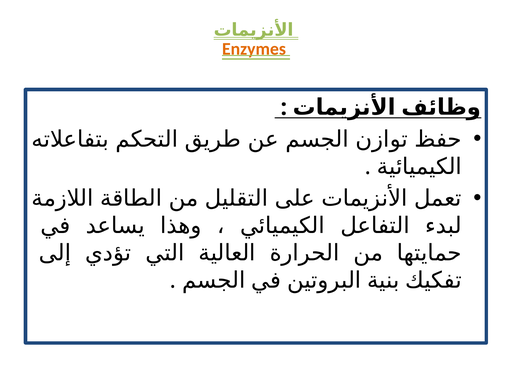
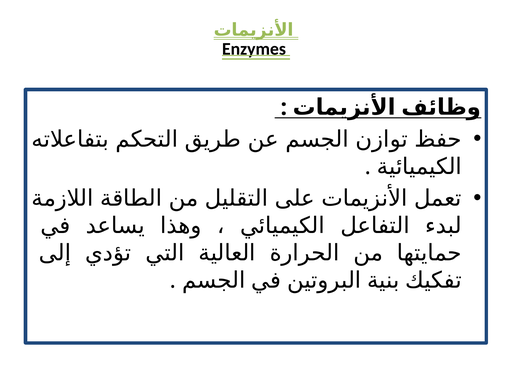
Enzymes colour: orange -> black
